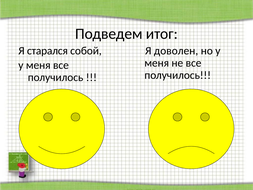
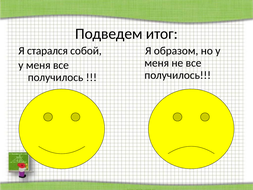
доволен: доволен -> образом
